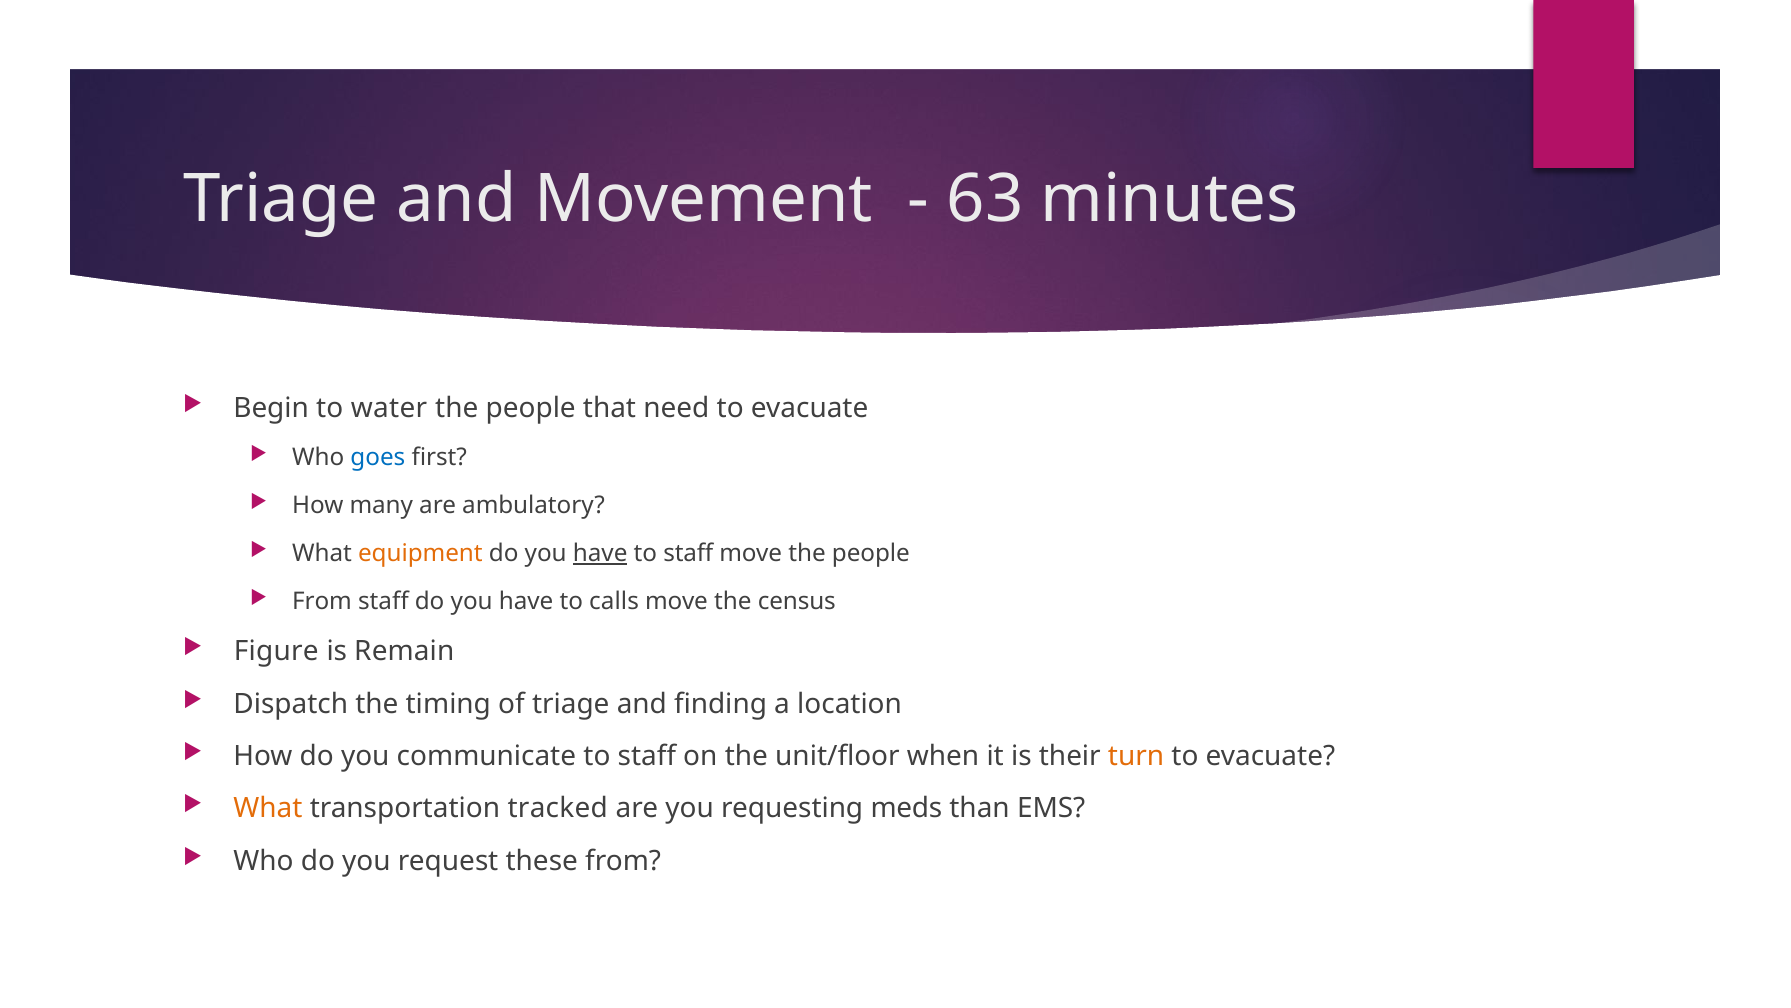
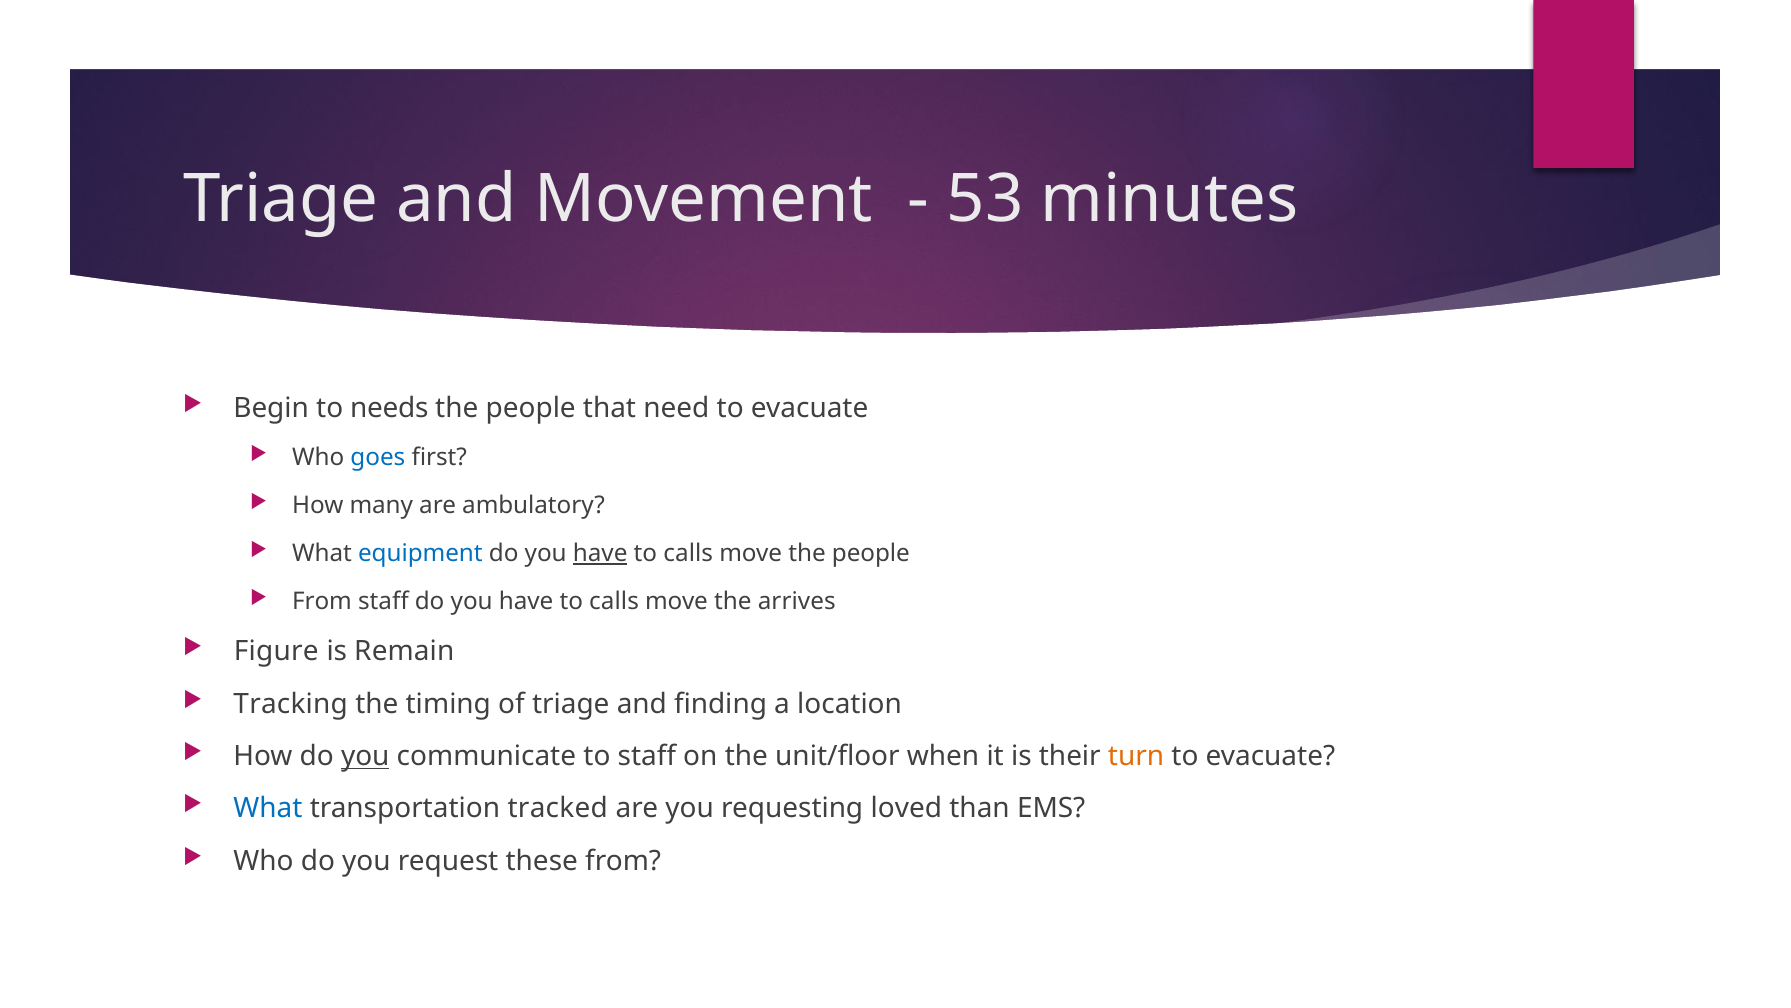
63: 63 -> 53
water: water -> needs
equipment colour: orange -> blue
staff at (688, 553): staff -> calls
census: census -> arrives
Dispatch: Dispatch -> Tracking
you at (365, 756) underline: none -> present
What at (268, 808) colour: orange -> blue
meds: meds -> loved
